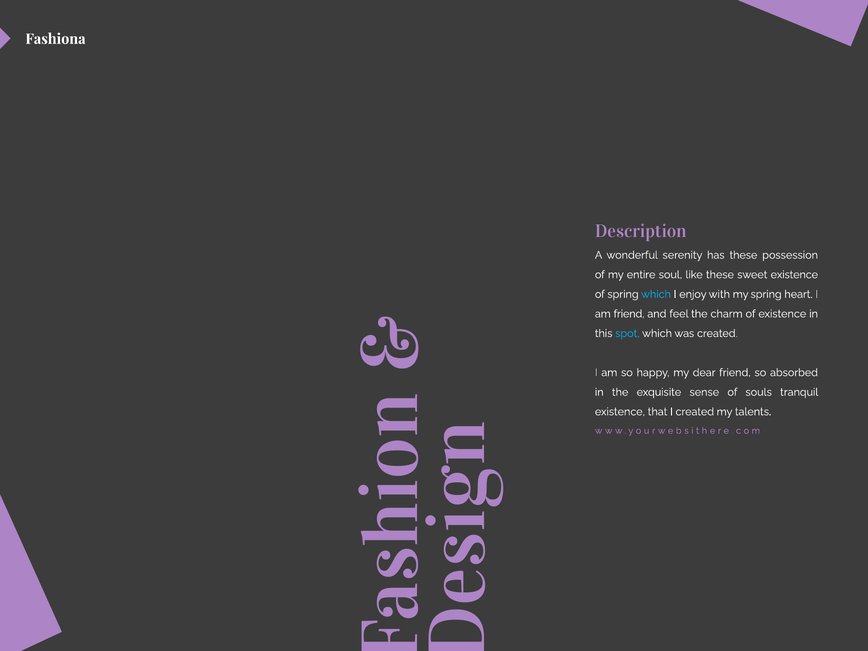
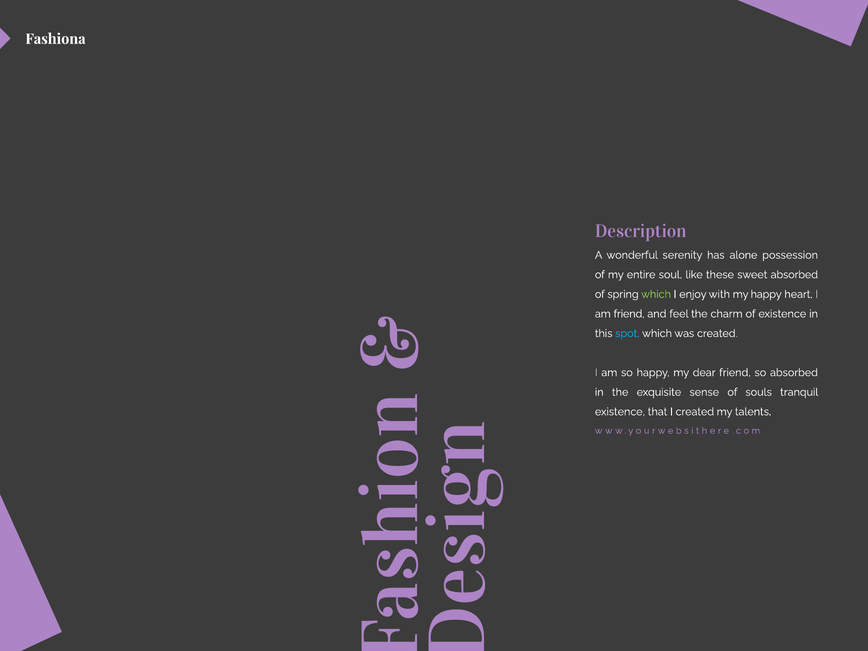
has these: these -> alone
sweet existence: existence -> absorbed
which at (656, 294) colour: light blue -> light green
my spring: spring -> happy
